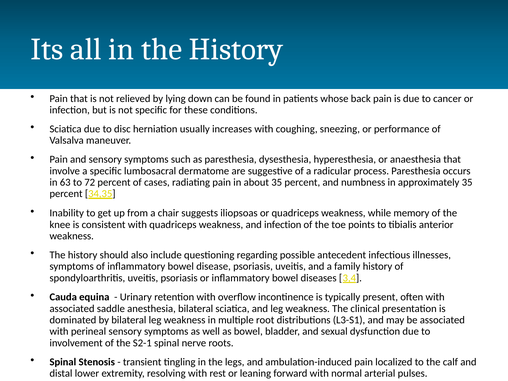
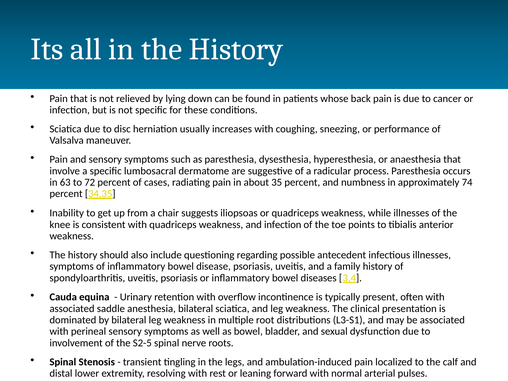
approximately 35: 35 -> 74
while memory: memory -> illnesses
S2-1: S2-1 -> S2-5
